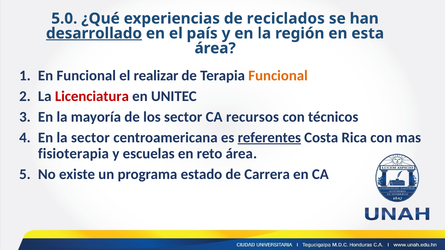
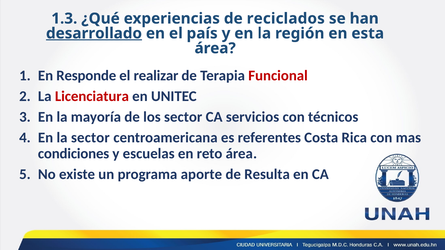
5.0: 5.0 -> 1.3
En Funcional: Funcional -> Responde
Funcional at (278, 76) colour: orange -> red
recursos: recursos -> servicios
referentes underline: present -> none
fisioterapia: fisioterapia -> condiciones
estado: estado -> aporte
Carrera: Carrera -> Resulta
